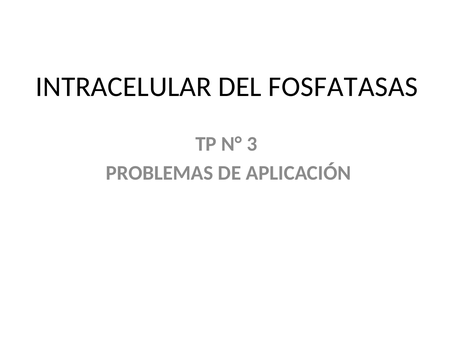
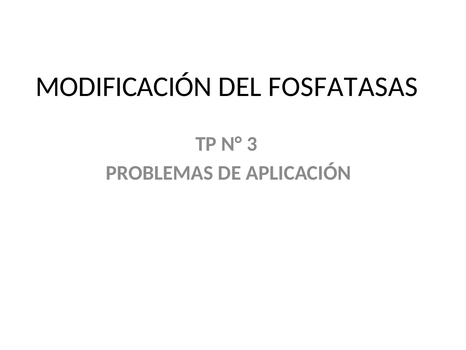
INTRACELULAR: INTRACELULAR -> MODIFICACIÓN
